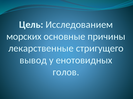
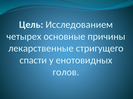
морских: морских -> четырех
вывод: вывод -> спасти
